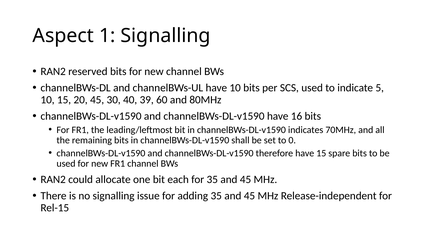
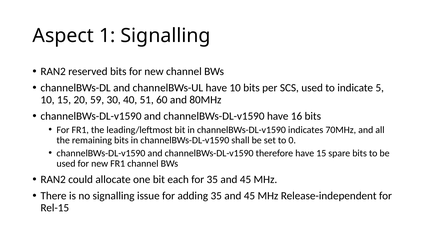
20 45: 45 -> 59
39: 39 -> 51
